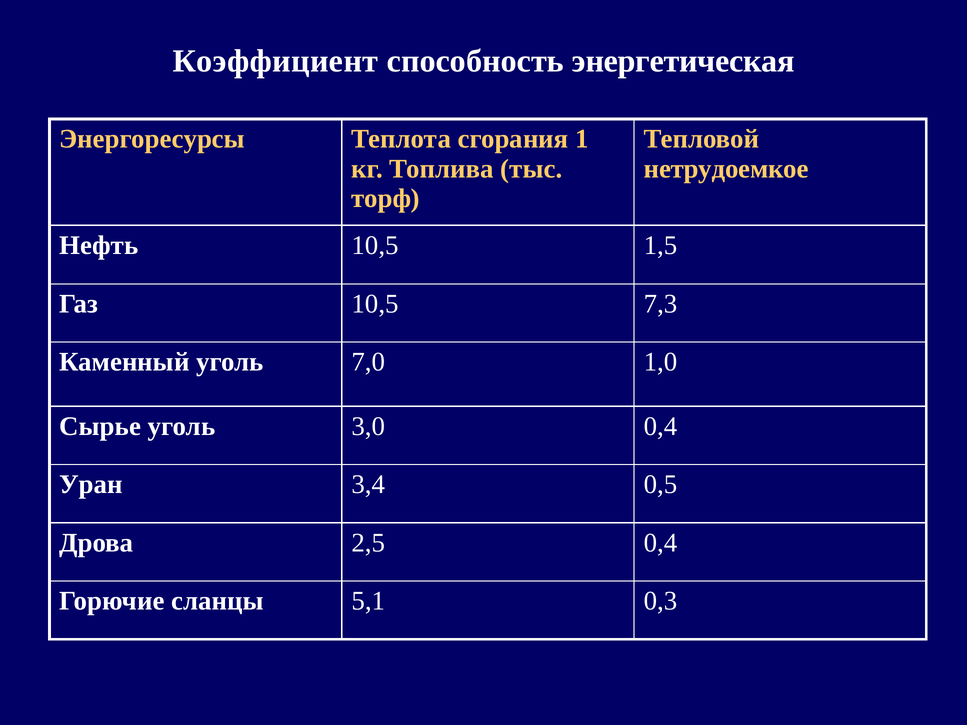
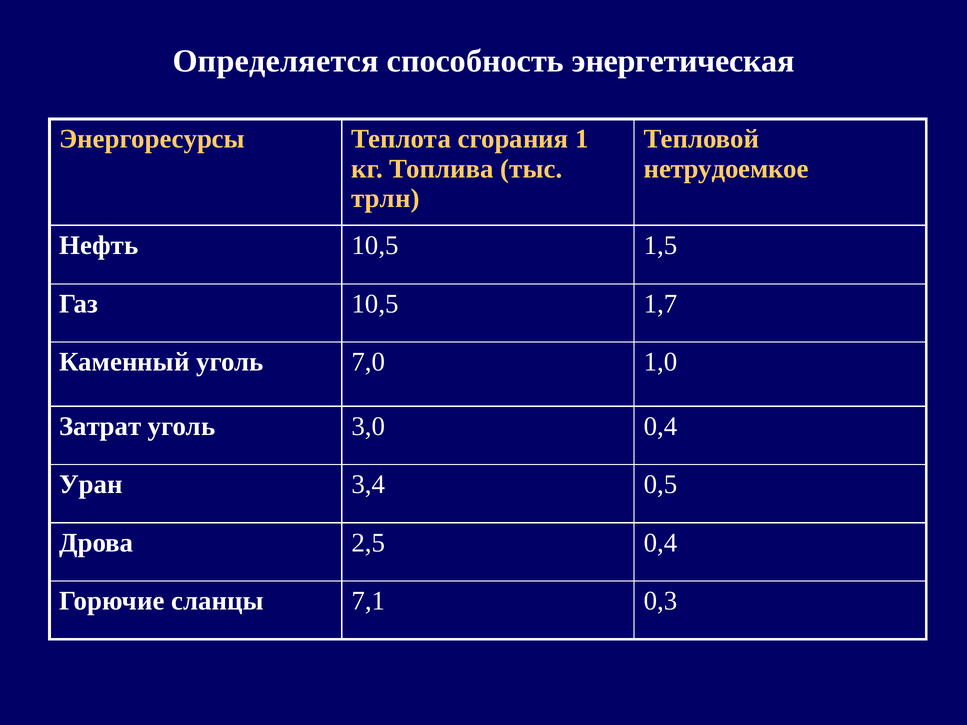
Коэффициент: Коэффициент -> Определяется
торф: торф -> трлн
7,3: 7,3 -> 1,7
Сырье: Сырье -> Затрат
5,1: 5,1 -> 7,1
